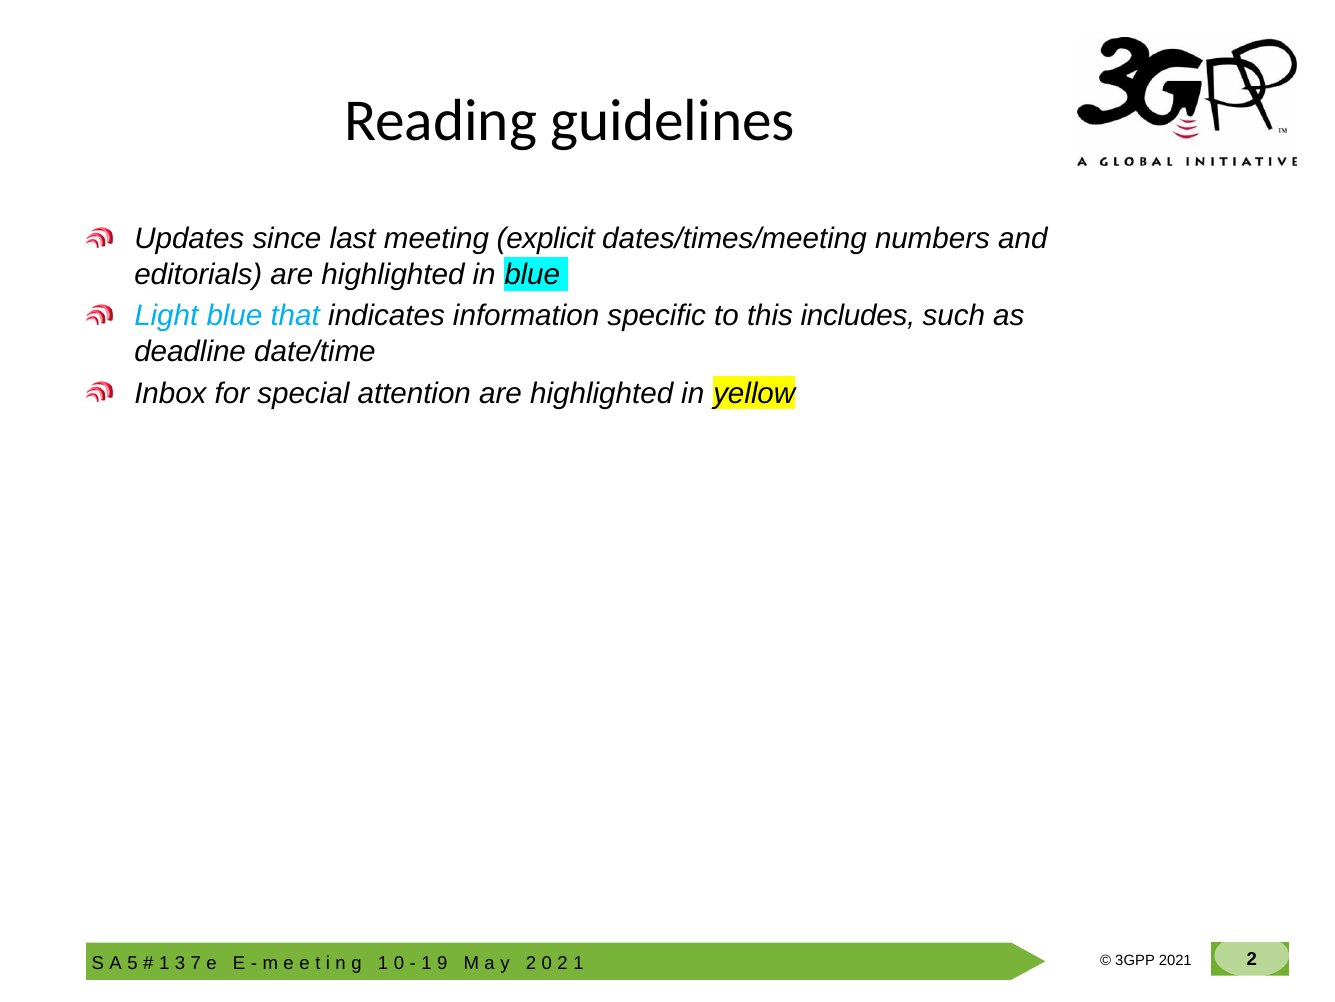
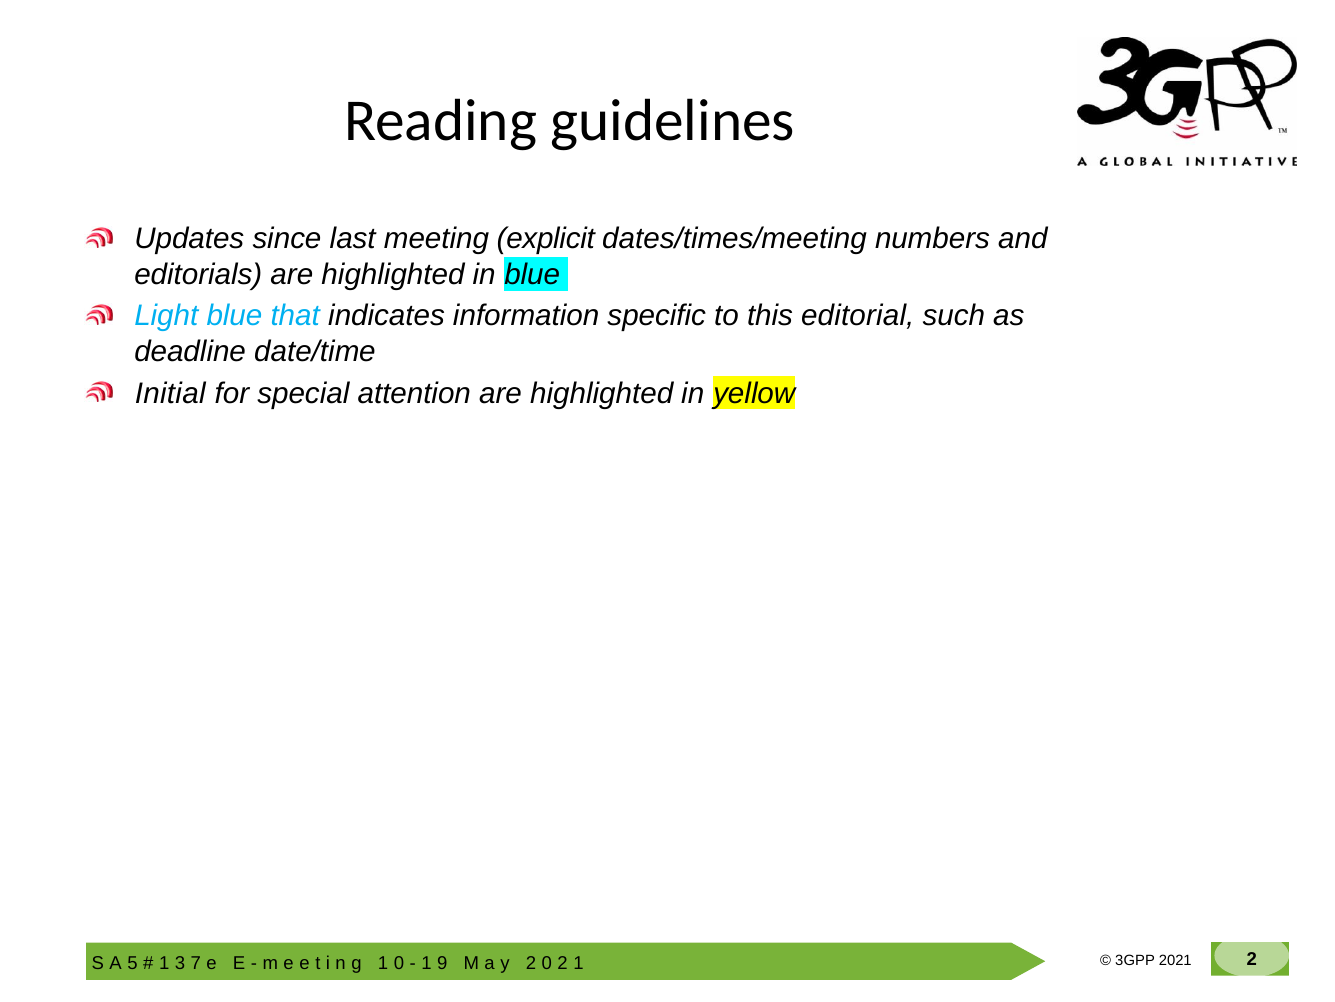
includes: includes -> editorial
Inbox: Inbox -> Initial
